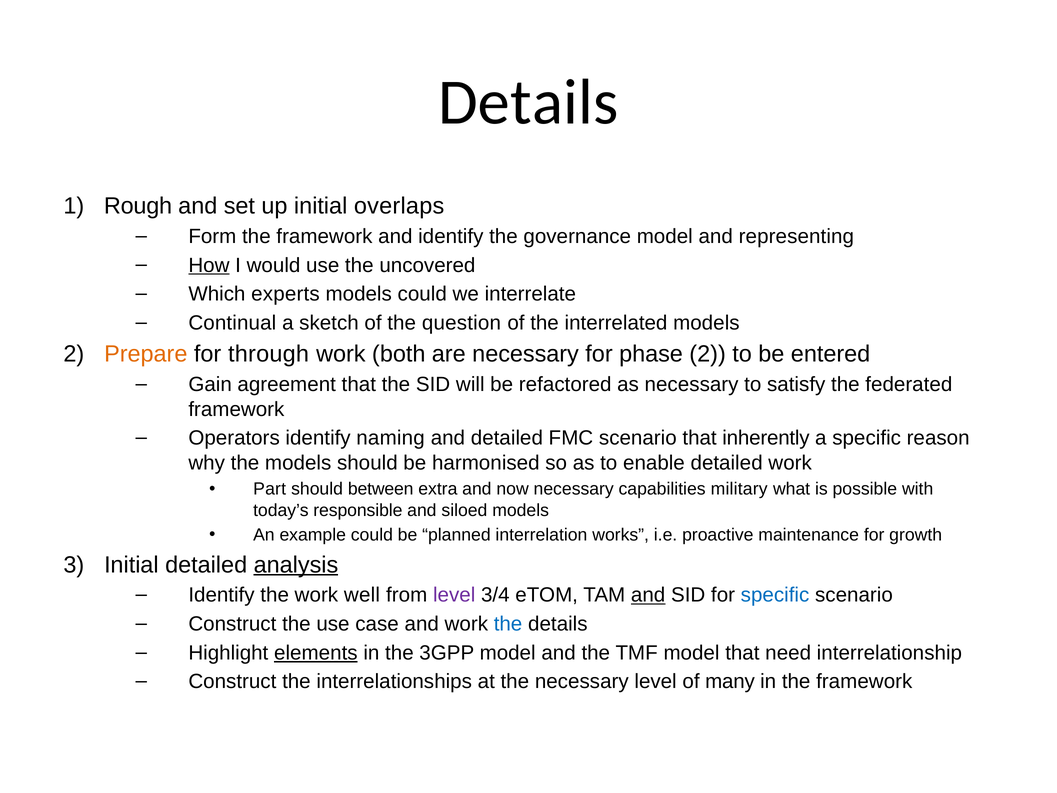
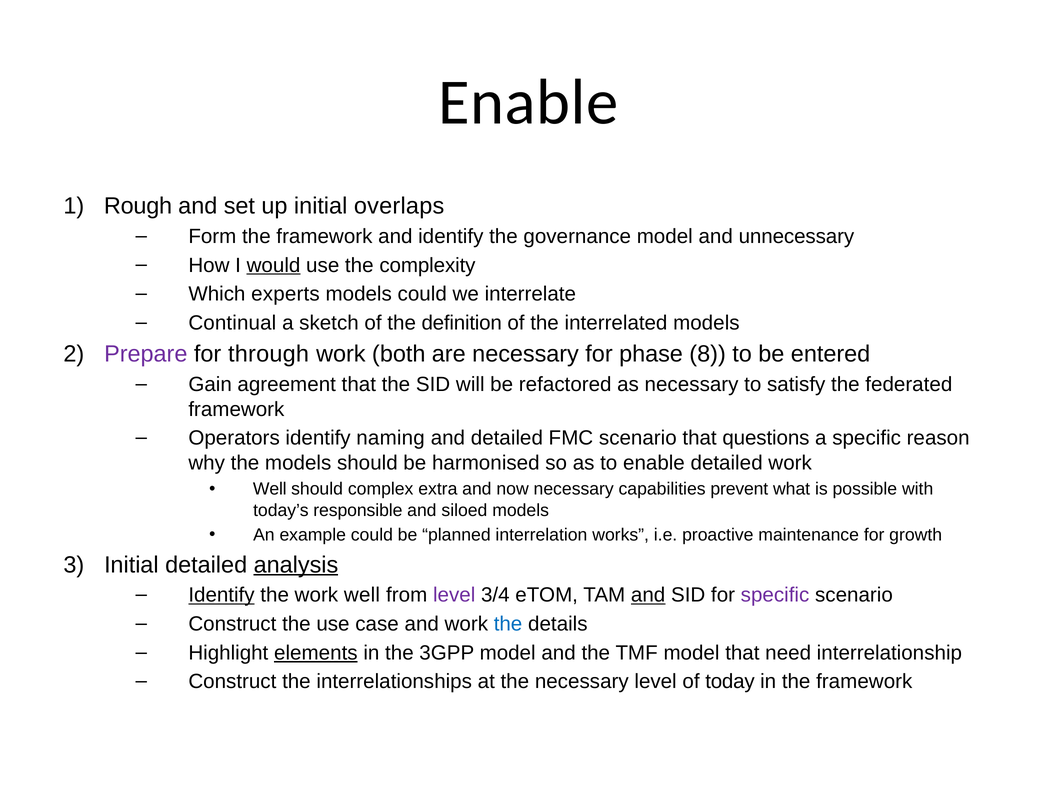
Details at (528, 102): Details -> Enable
representing: representing -> unnecessary
How underline: present -> none
would underline: none -> present
uncovered: uncovered -> complexity
question: question -> definition
Prepare colour: orange -> purple
phase 2: 2 -> 8
inherently: inherently -> questions
Part at (270, 489): Part -> Well
between: between -> complex
military: military -> prevent
Identify at (221, 595) underline: none -> present
specific at (775, 595) colour: blue -> purple
many: many -> today
